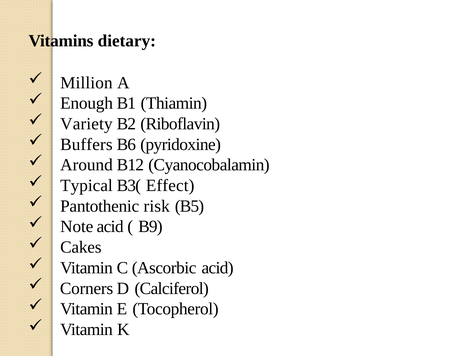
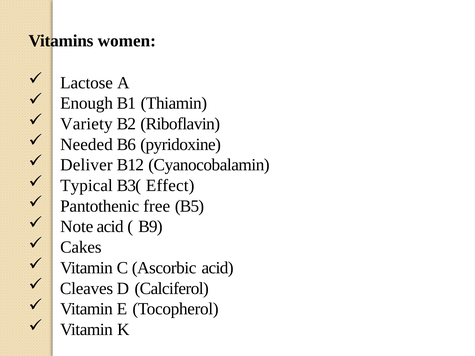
dietary: dietary -> women
Million: Million -> Lactose
Buffers: Buffers -> Needed
Around: Around -> Deliver
risk: risk -> free
Corners: Corners -> Cleaves
